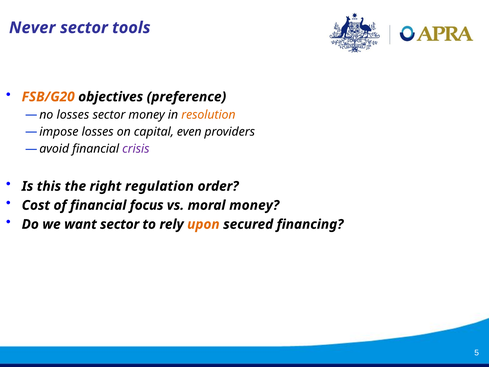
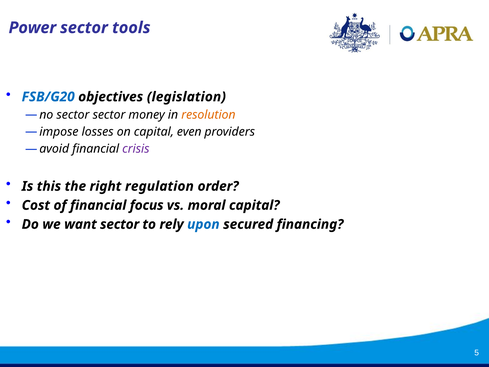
Never: Never -> Power
FSB/G20 colour: orange -> blue
preference: preference -> legislation
losses at (73, 115): losses -> sector
moral money: money -> capital
upon colour: orange -> blue
